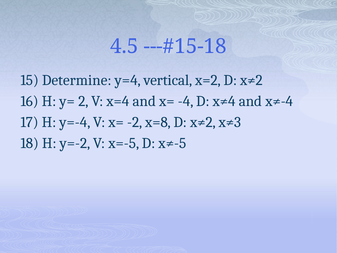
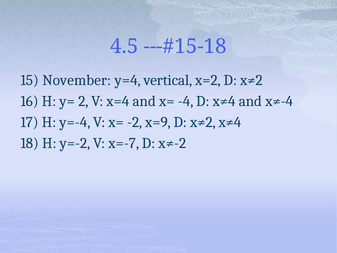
Determine: Determine -> November
x=8: x=8 -> x=9
x≠2 x≠3: x≠3 -> x≠4
x=-5: x=-5 -> x=-7
x≠-5: x≠-5 -> x≠-2
